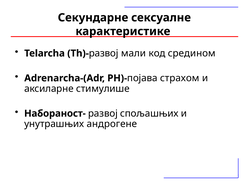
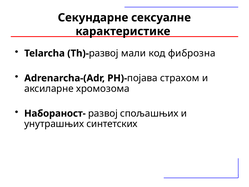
средином: средином -> фиброзна
стимулише: стимулише -> хромoзoмa
андрогене: андрогене -> синтетских
